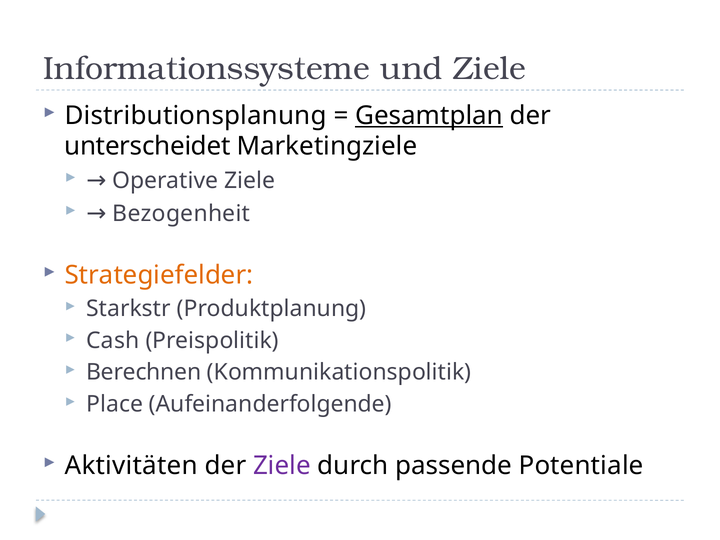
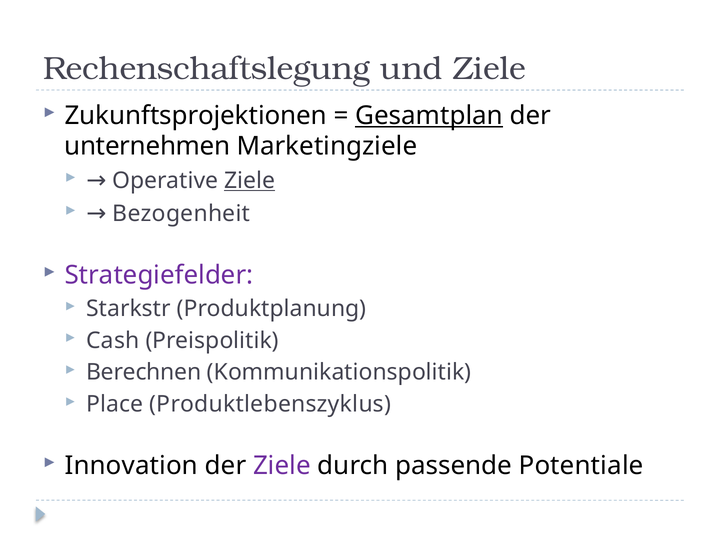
Informationssysteme: Informationssysteme -> Rechenschaftslegung
Distributionsplanung: Distributionsplanung -> Zukunftsprojektionen
unterscheidet: unterscheidet -> unternehmen
Ziele at (250, 181) underline: none -> present
Strategiefelder colour: orange -> purple
Aufeinanderfolgende: Aufeinanderfolgende -> Produktlebenszyklus
Aktivitäten: Aktivitäten -> Innovation
